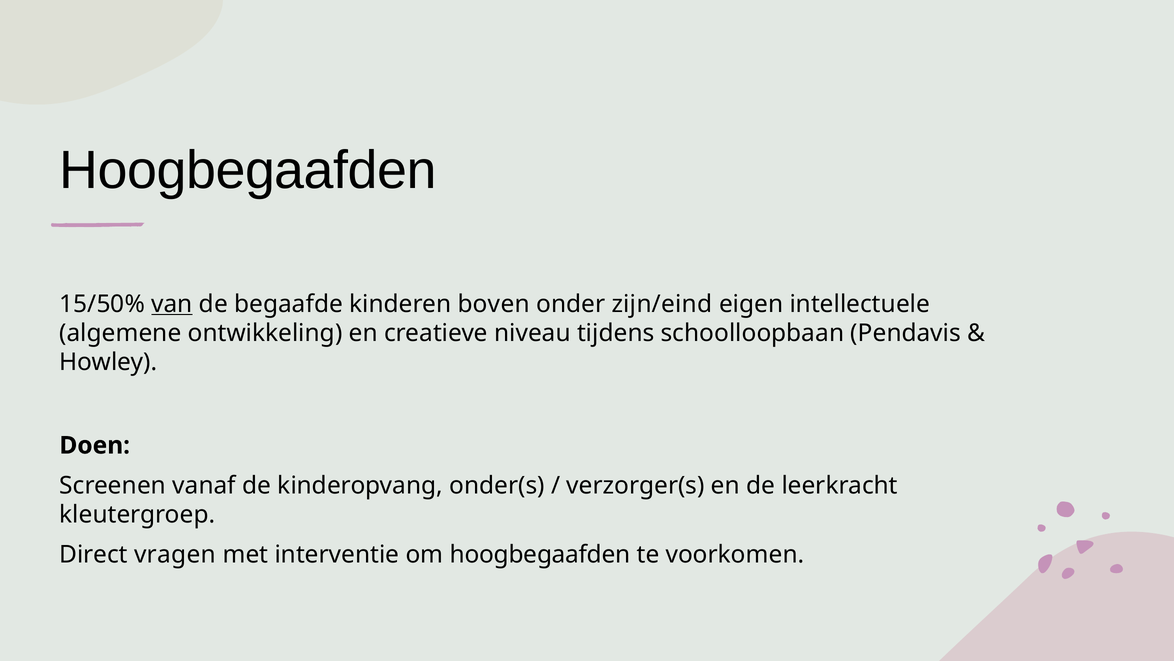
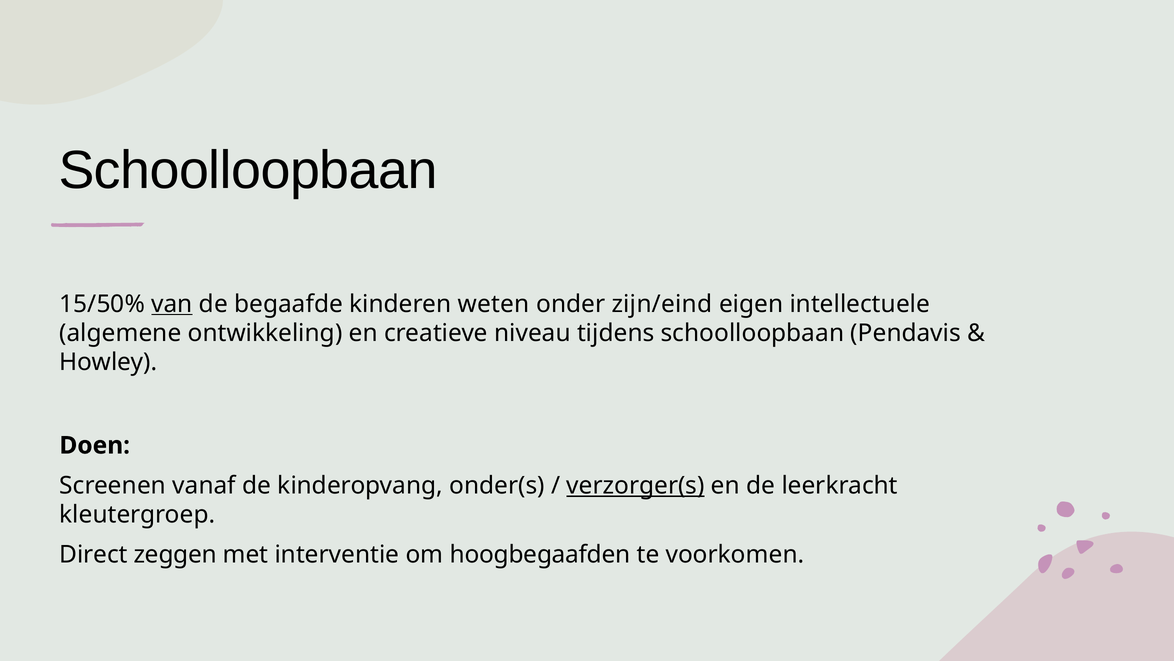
Hoogbegaafden at (248, 170): Hoogbegaafden -> Schoolloopbaan
boven: boven -> weten
verzorger(s underline: none -> present
vragen: vragen -> zeggen
